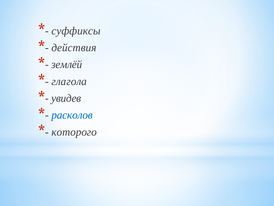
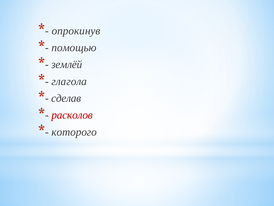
суффиксы: суффиксы -> опрокинув
действия: действия -> помощью
увидев: увидев -> сделав
расколов colour: blue -> red
